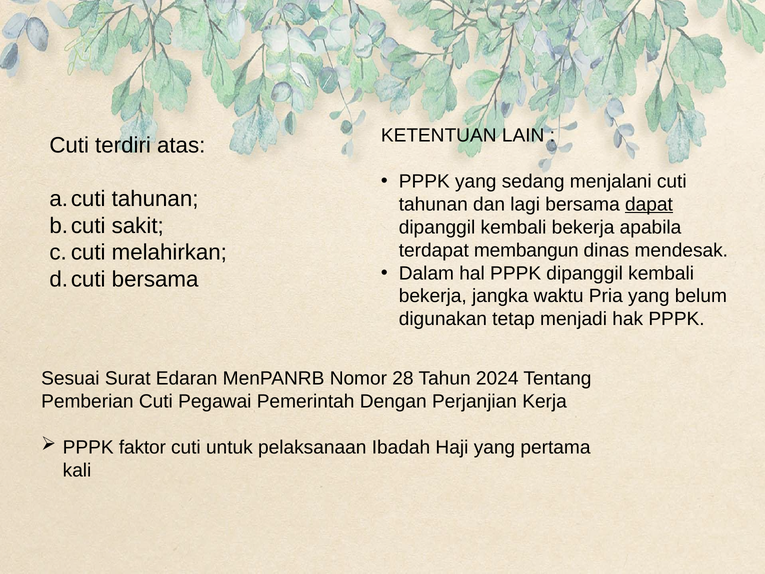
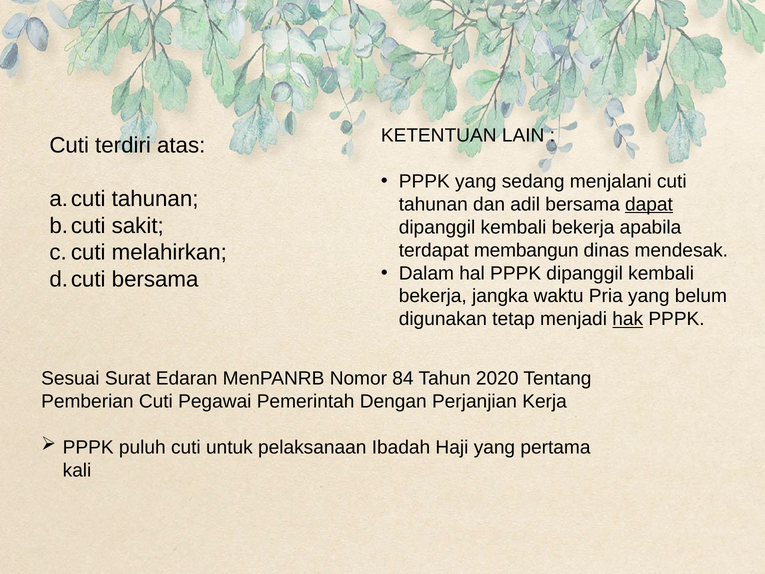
lagi: lagi -> adil
hak underline: none -> present
28: 28 -> 84
2024: 2024 -> 2020
faktor: faktor -> puluh
